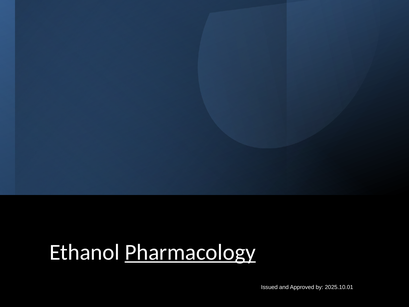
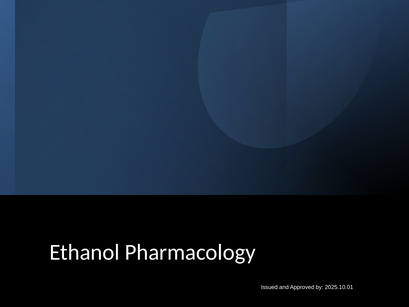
Pharmacology underline: present -> none
